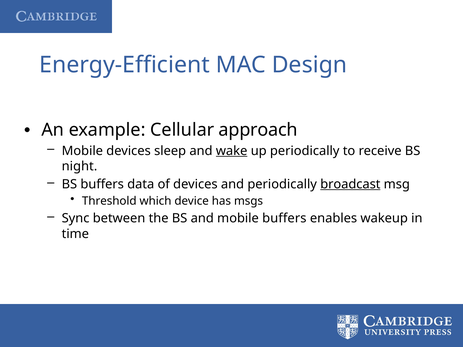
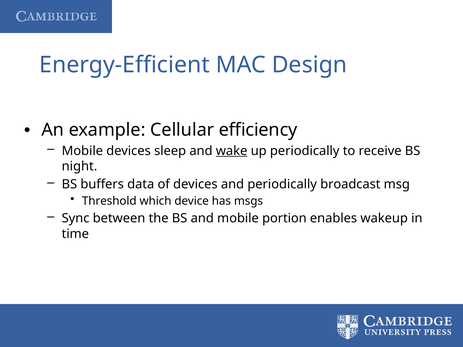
approach: approach -> efficiency
broadcast underline: present -> none
mobile buffers: buffers -> portion
